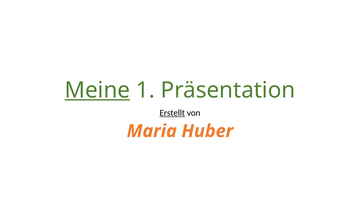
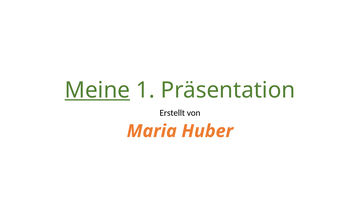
Erstellt underline: present -> none
